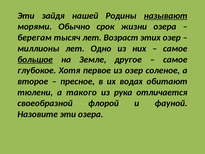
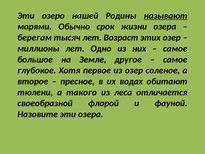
зайдя: зайдя -> озеро
большое underline: present -> none
рука: рука -> леса
